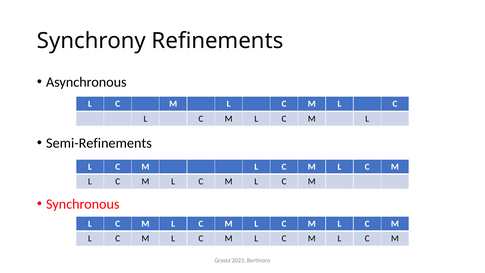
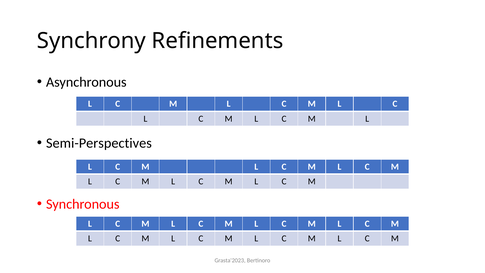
Semi-Refinements: Semi-Refinements -> Semi-Perspectives
